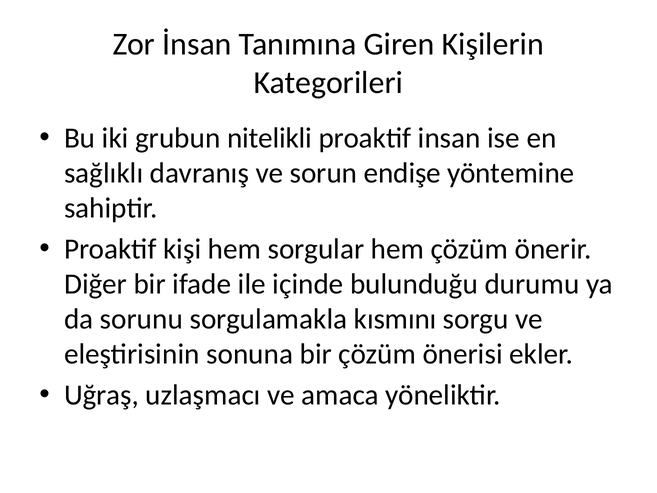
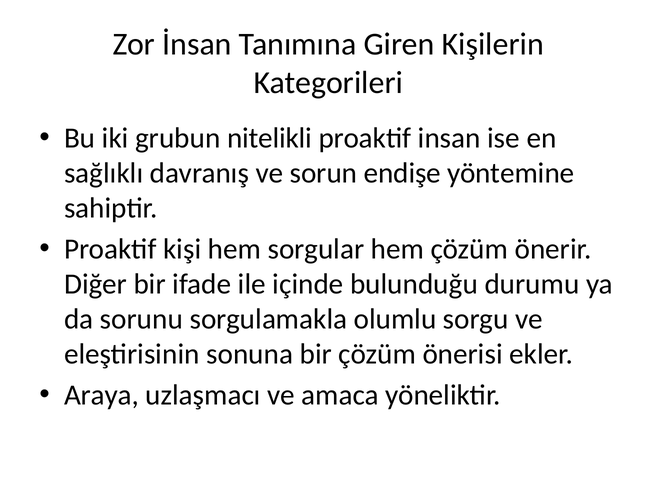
kısmını: kısmını -> olumlu
Uğraş: Uğraş -> Araya
